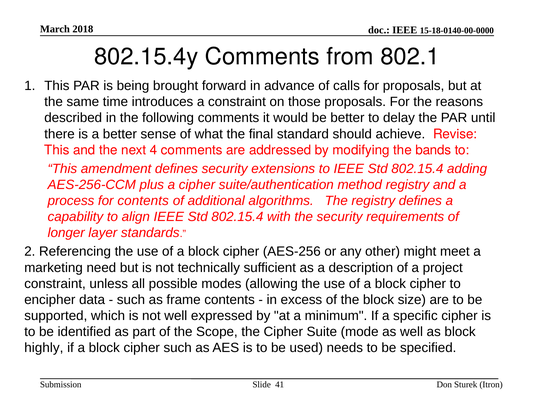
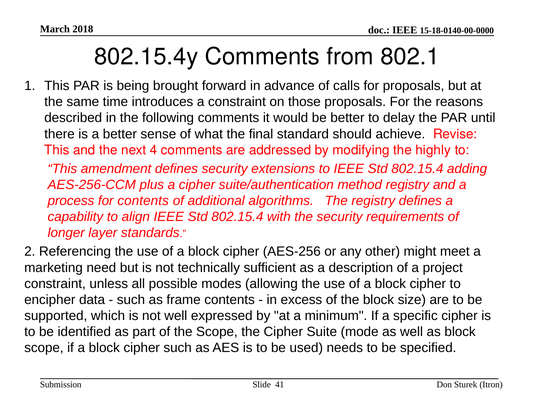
bands: bands -> highly
highly at (44, 347): highly -> scope
